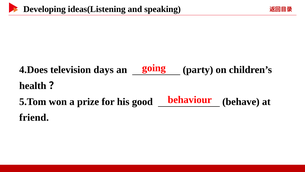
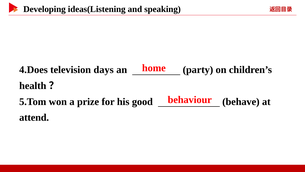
going: going -> home
friend: friend -> attend
